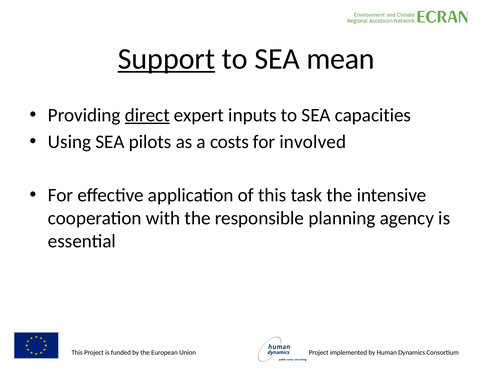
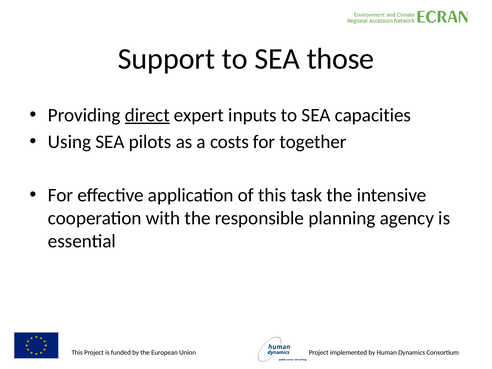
Support underline: present -> none
mean: mean -> those
involved: involved -> together
